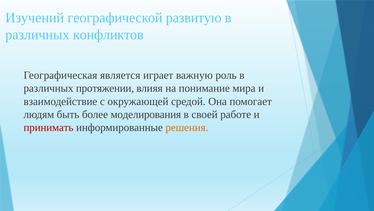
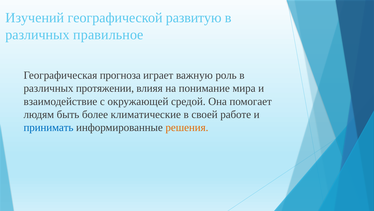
конфликтов: конфликтов -> правильное
является: является -> прогноза
моделирования: моделирования -> климатические
принимать colour: red -> blue
